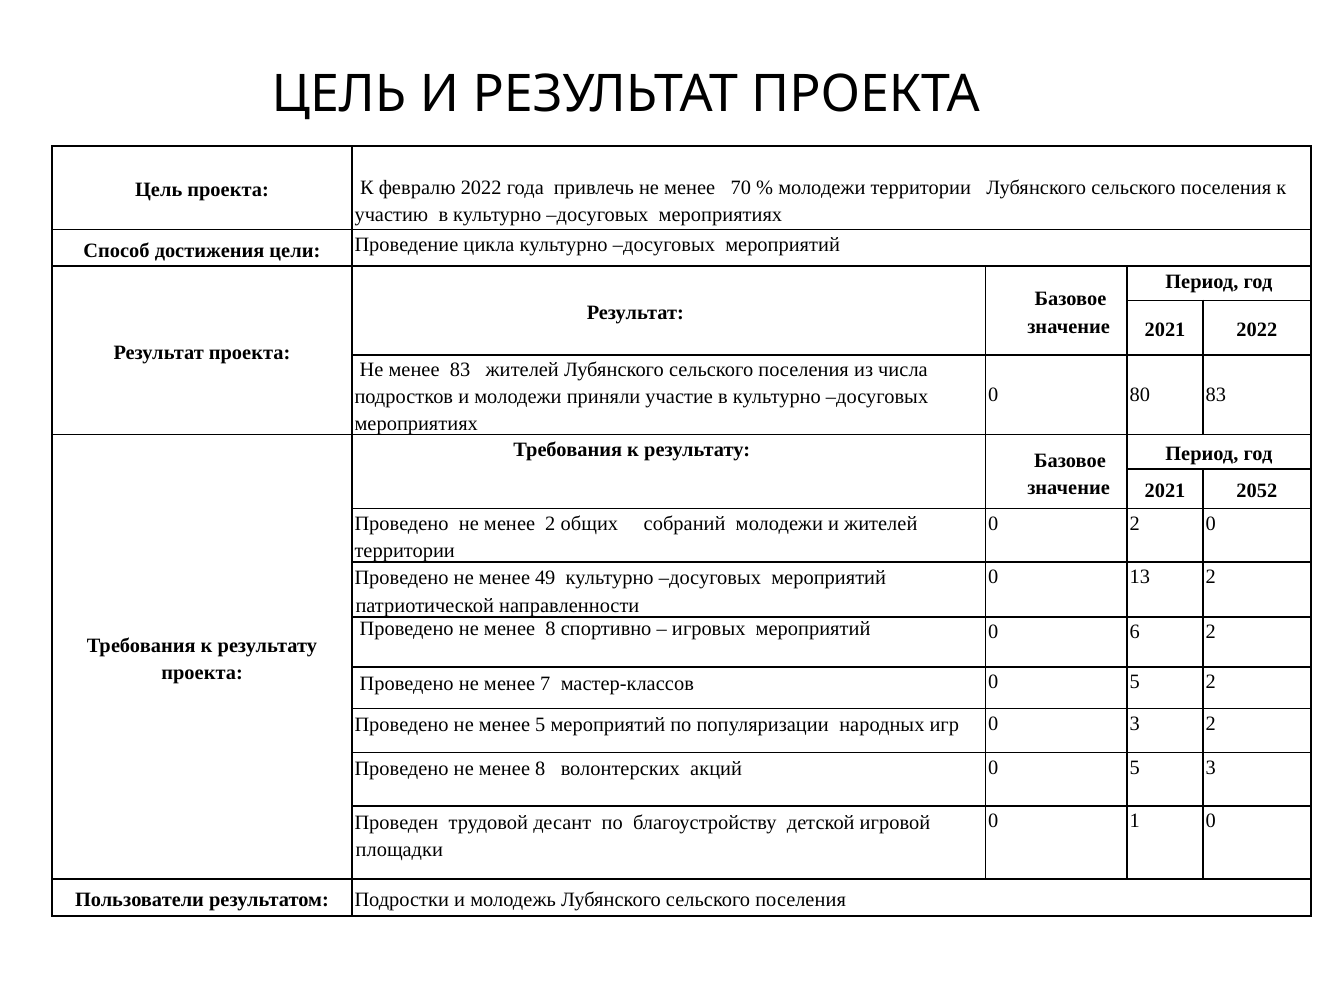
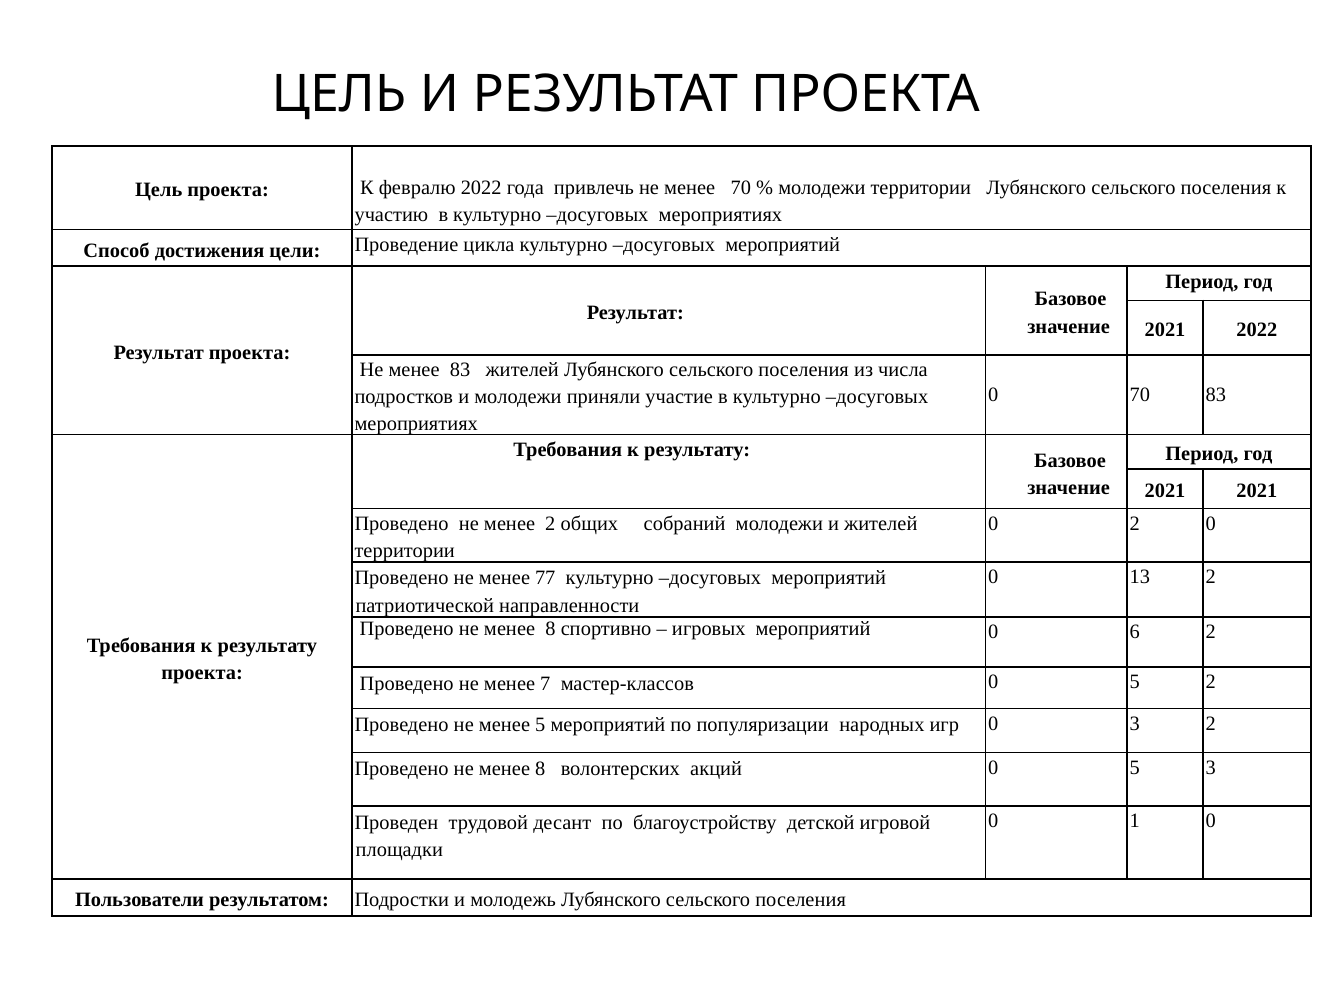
0 80: 80 -> 70
2021 2052: 2052 -> 2021
49: 49 -> 77
